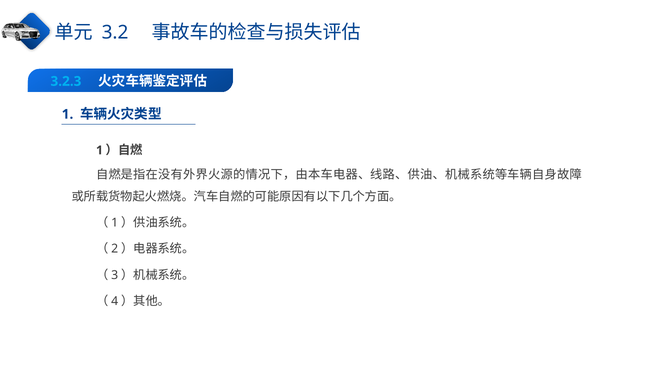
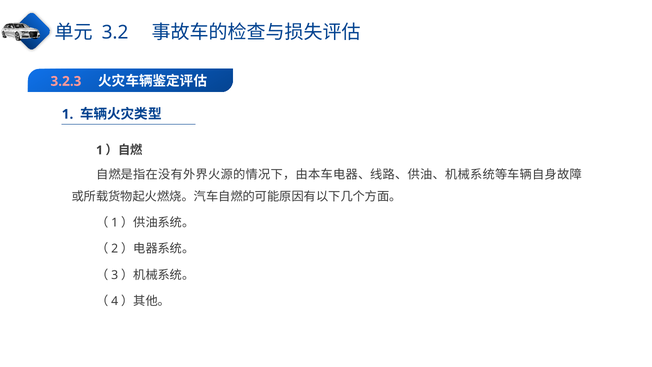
3.2.3 colour: light blue -> pink
